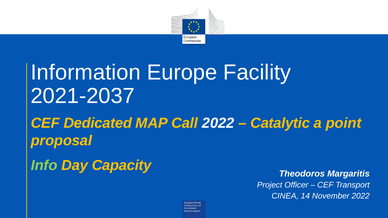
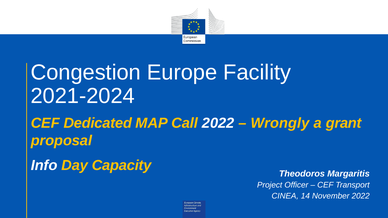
Information: Information -> Congestion
2021-2037: 2021-2037 -> 2021-2024
Catalytic: Catalytic -> Wrongly
point: point -> grant
Info colour: light green -> white
